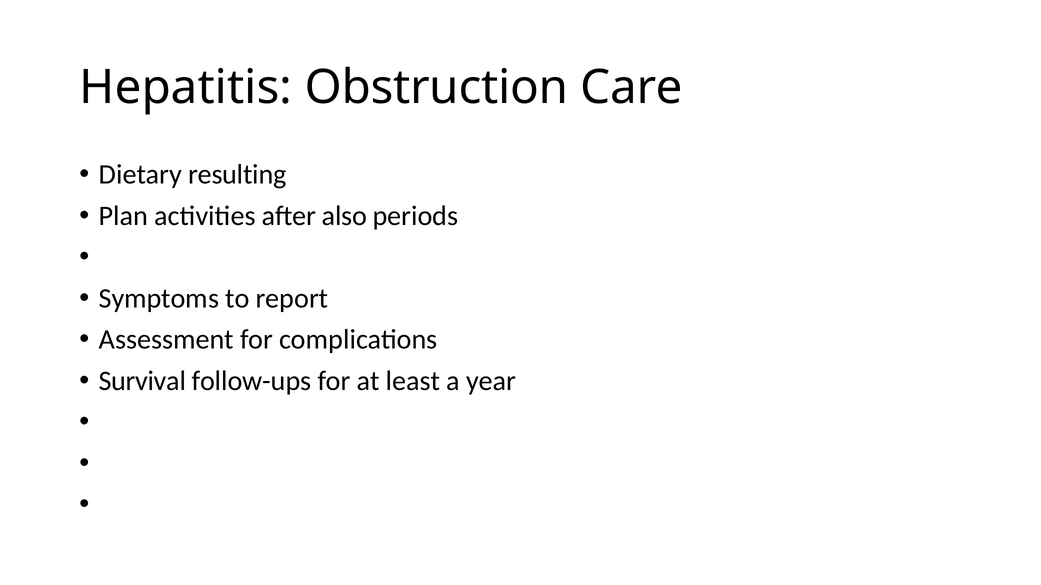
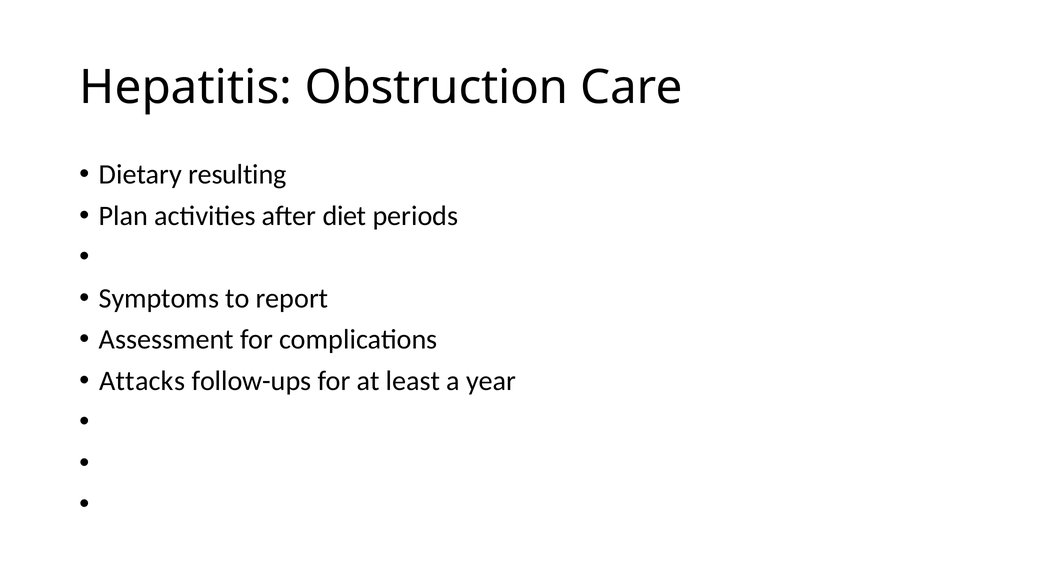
also: also -> diet
Survival: Survival -> Attacks
